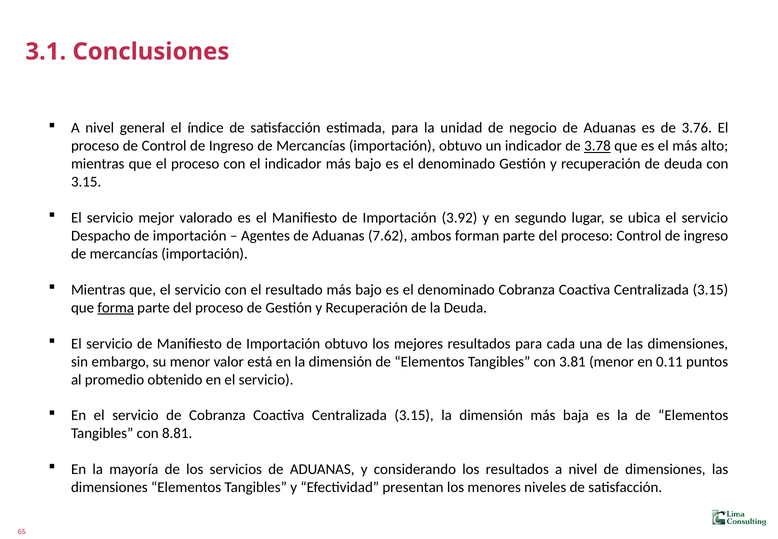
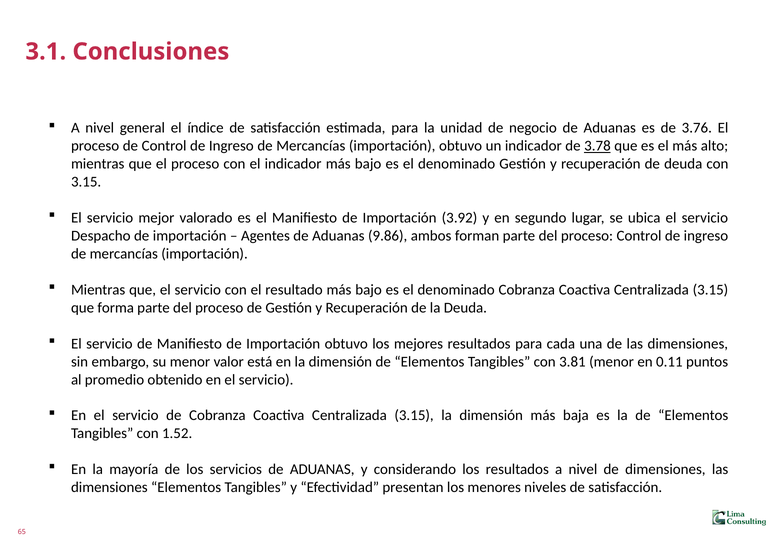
7.62: 7.62 -> 9.86
forma underline: present -> none
8.81: 8.81 -> 1.52
